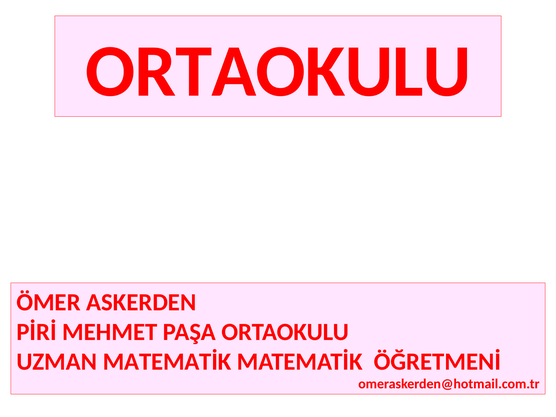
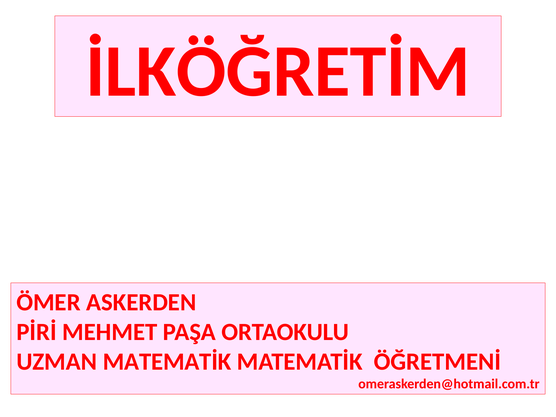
ORTAOKULU at (278, 71): ORTAOKULU -> İLKÖĞRETİM
